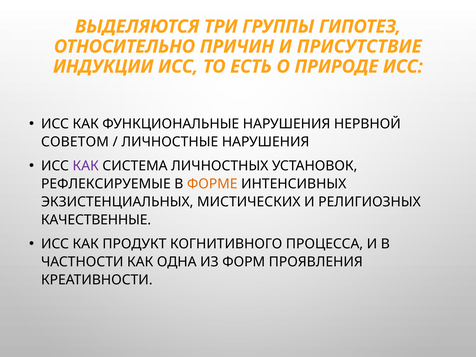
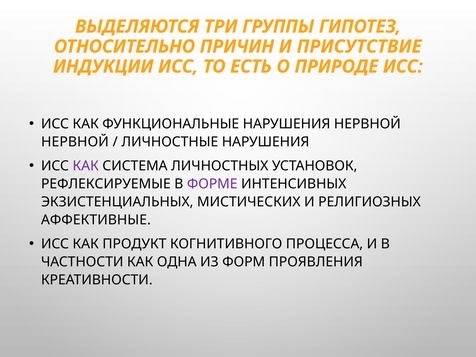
СОВЕТОМ at (75, 142): СОВЕТОМ -> НЕРВНОЙ
ФОРМЕ colour: orange -> purple
КАЧЕСТВЕННЫЕ: КАЧЕСТВЕННЫЕ -> АФФЕКТИВНЫЕ
